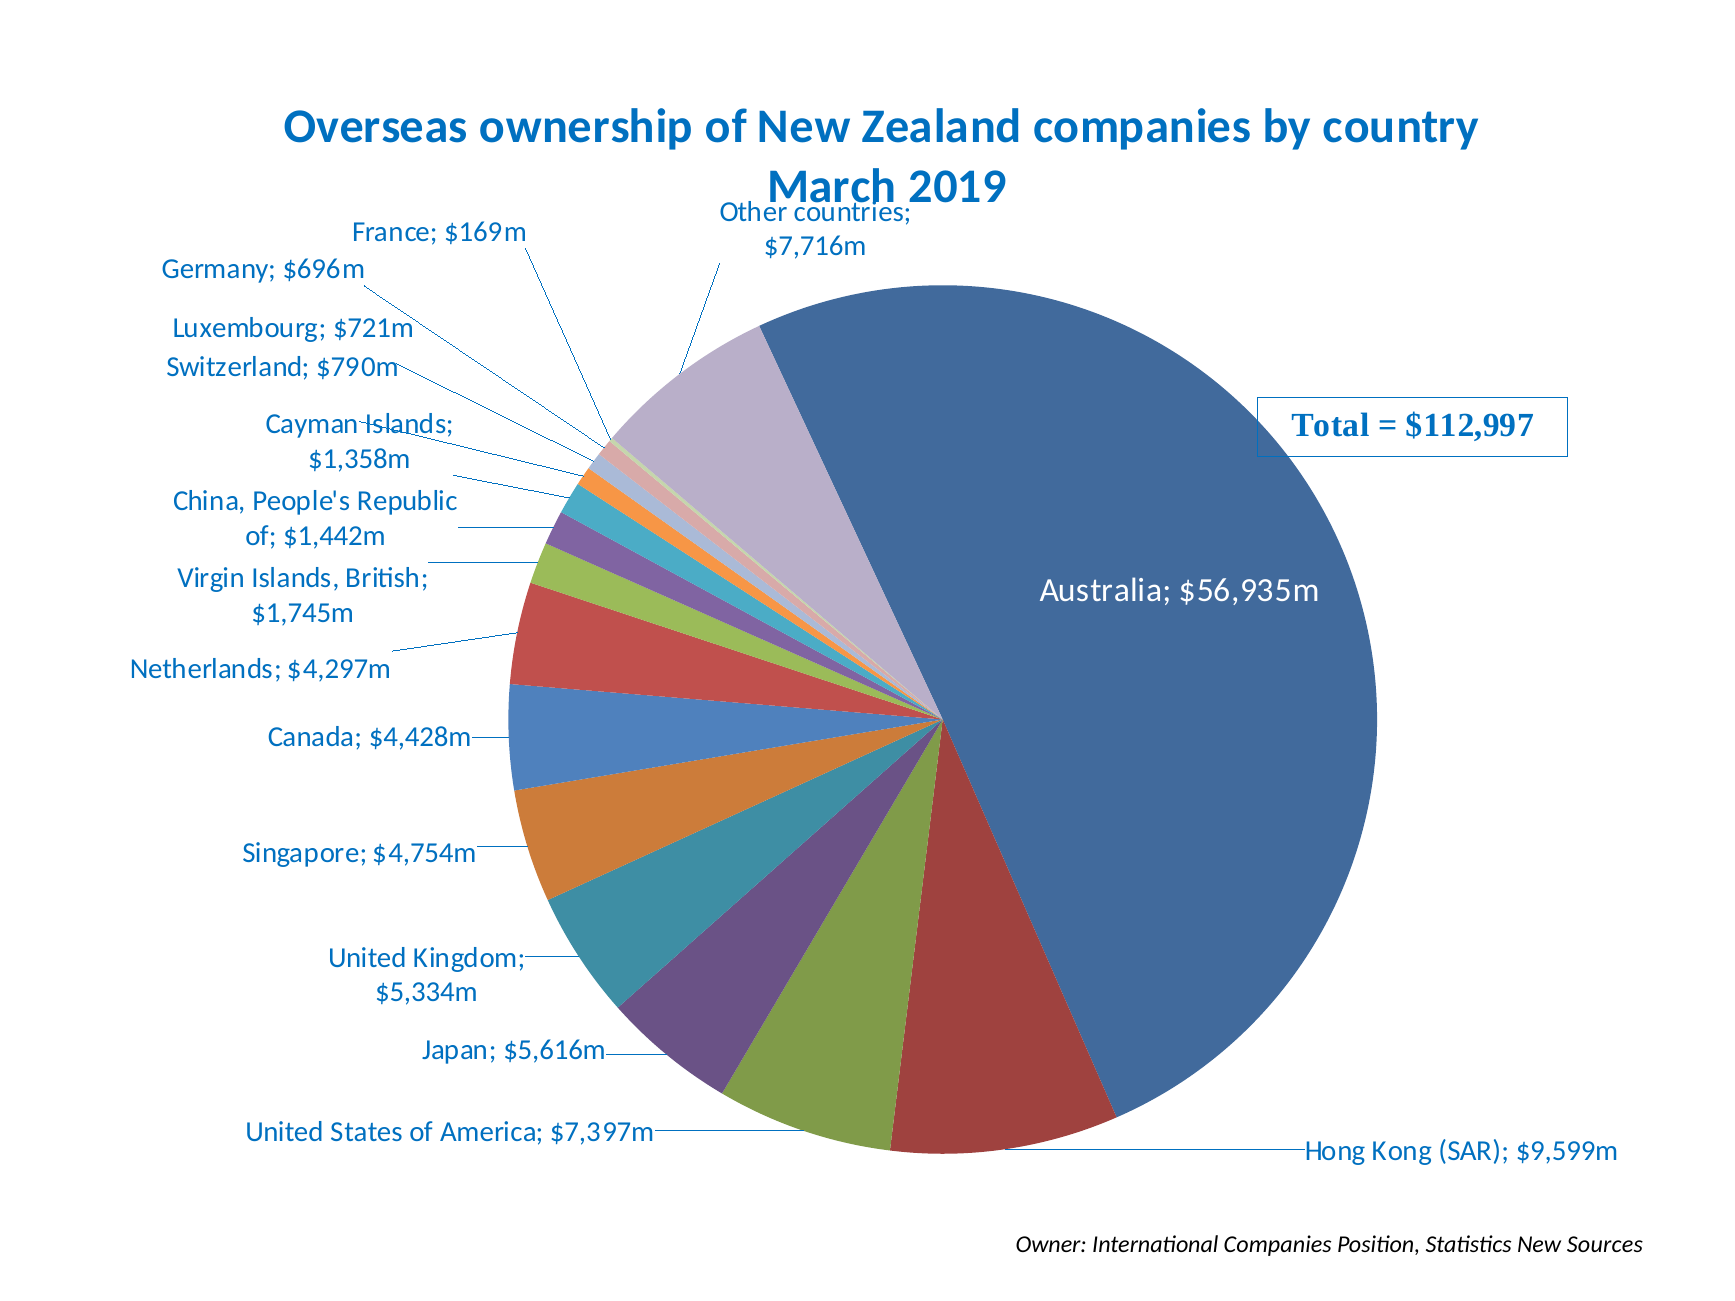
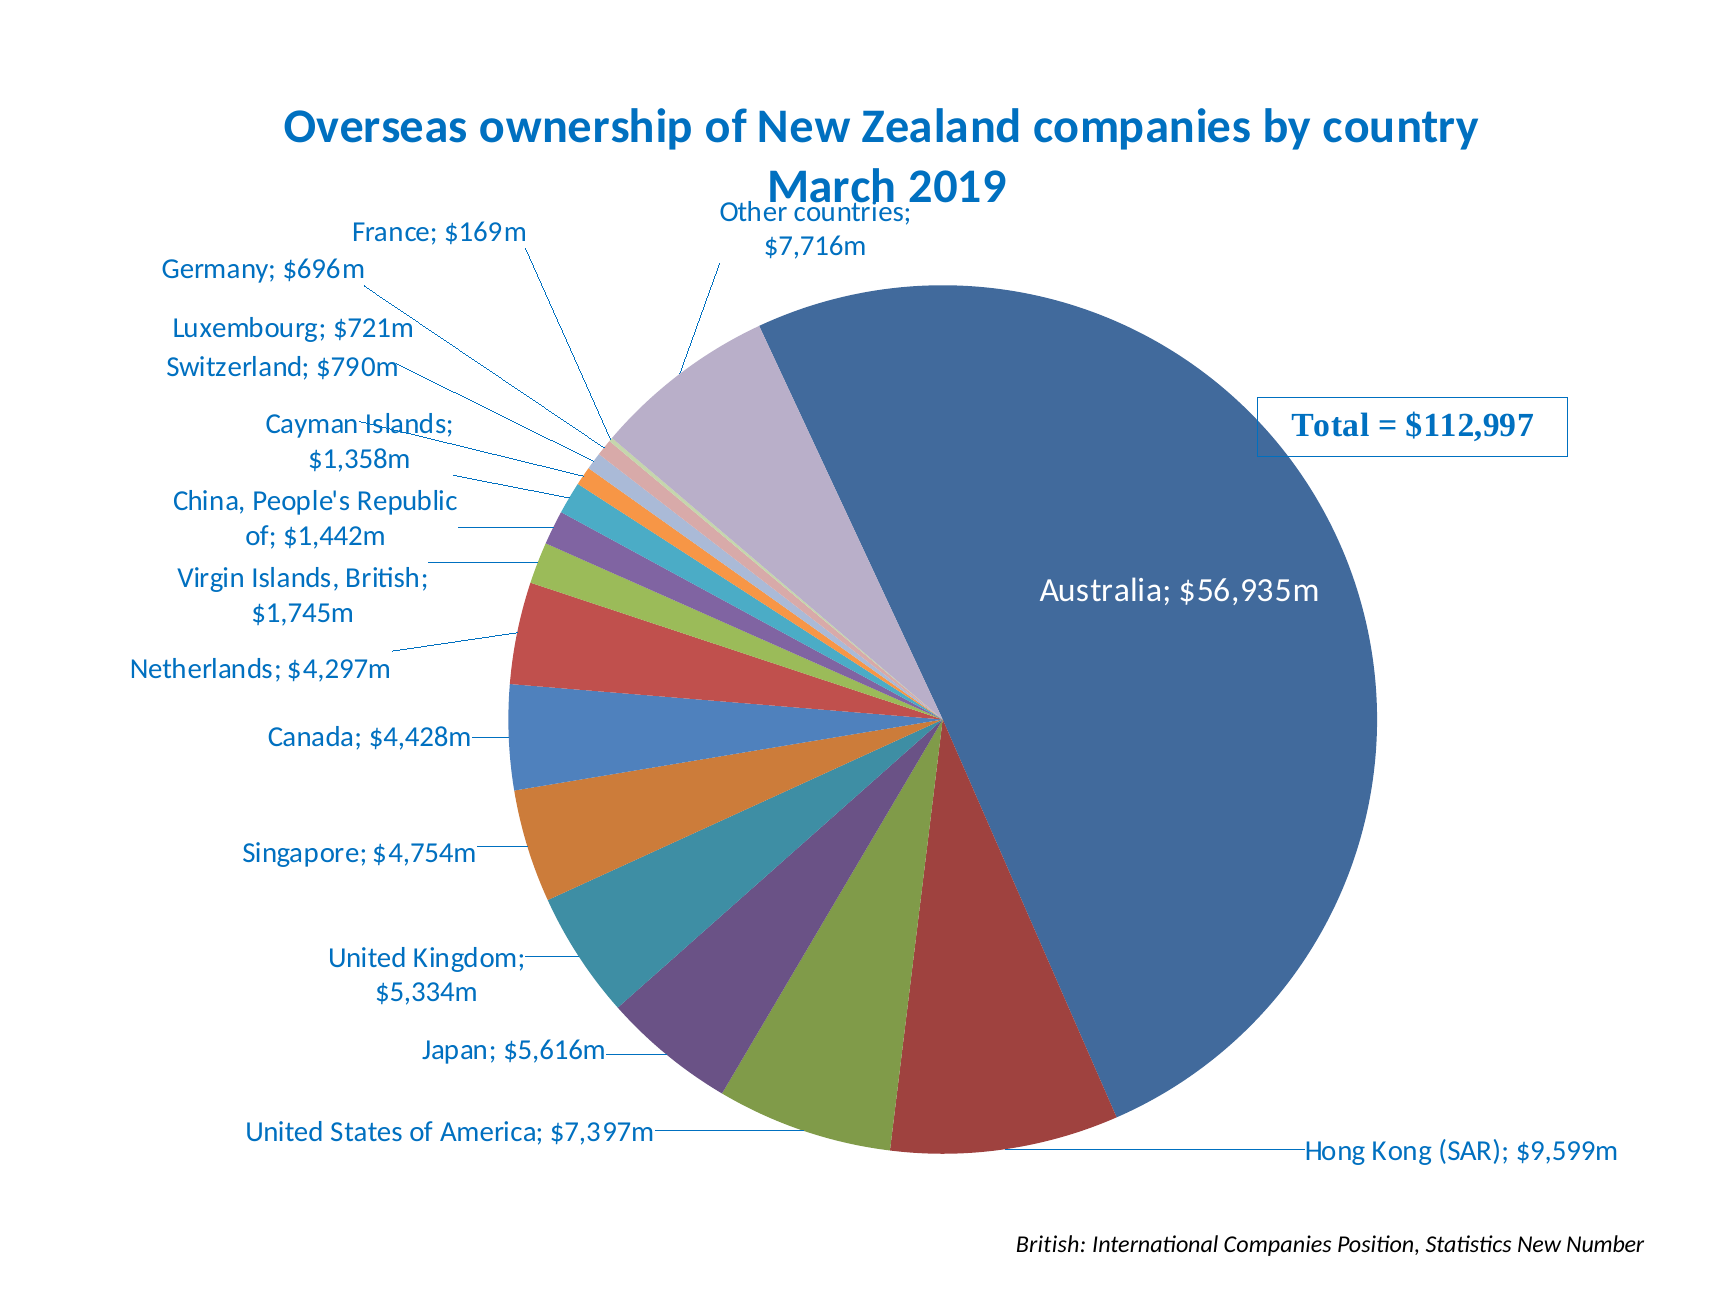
Owner at (1051, 1245): Owner -> British
Sources: Sources -> Number
